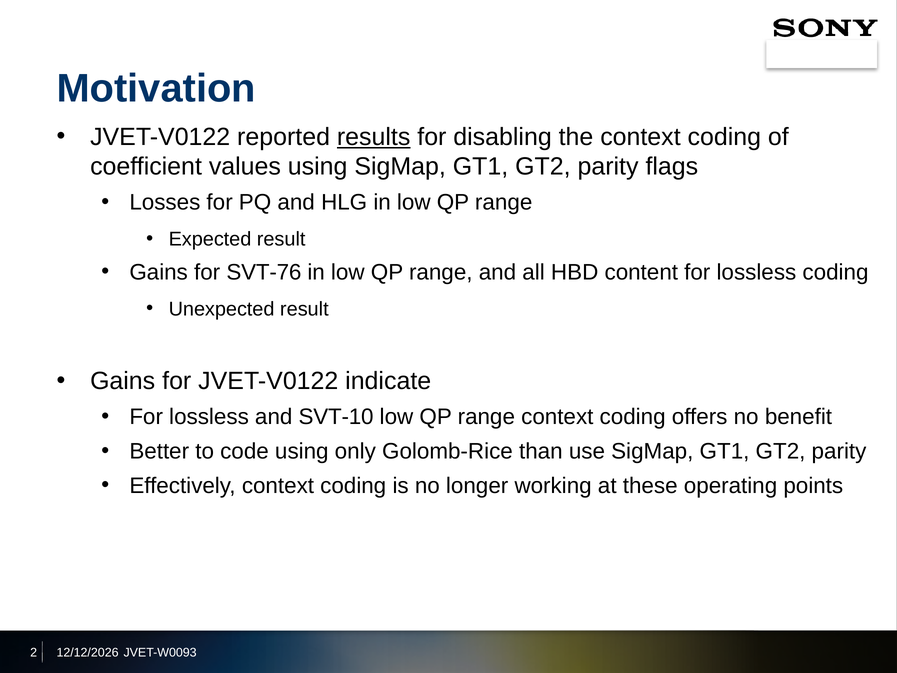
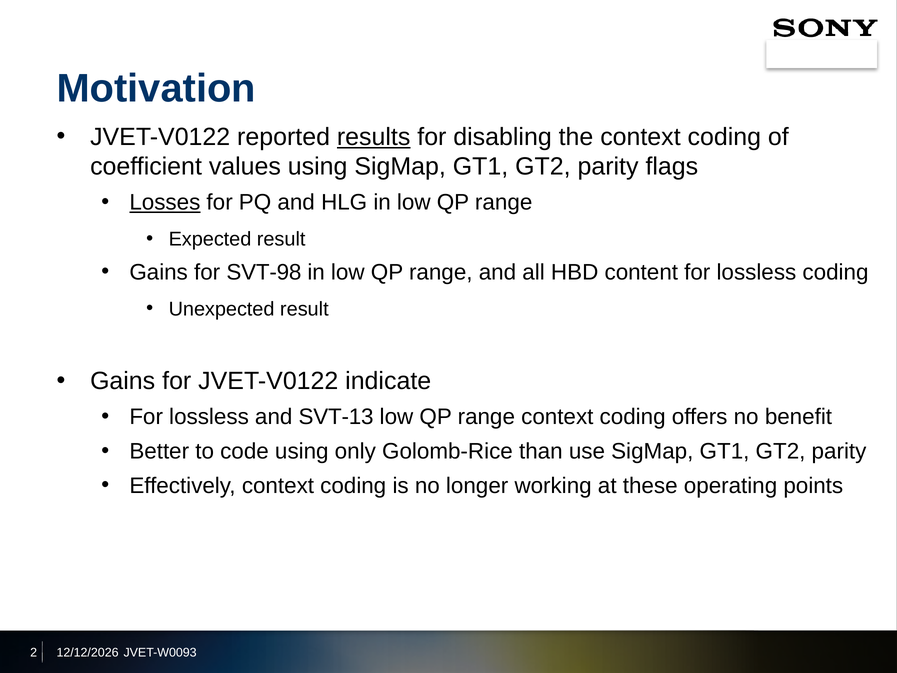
Losses underline: none -> present
SVT-76: SVT-76 -> SVT-98
SVT-10: SVT-10 -> SVT-13
